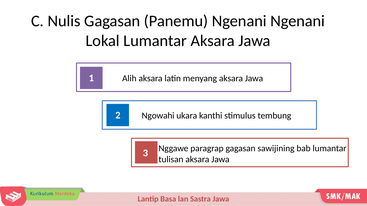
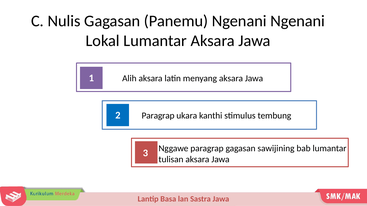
2 Ngowahi: Ngowahi -> Paragrap
